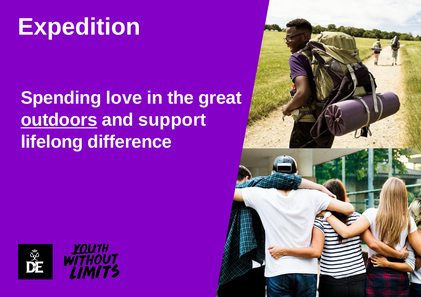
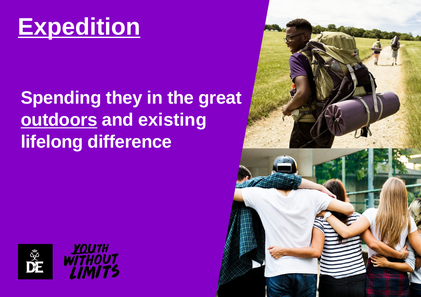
Expedition underline: none -> present
love: love -> they
support: support -> existing
